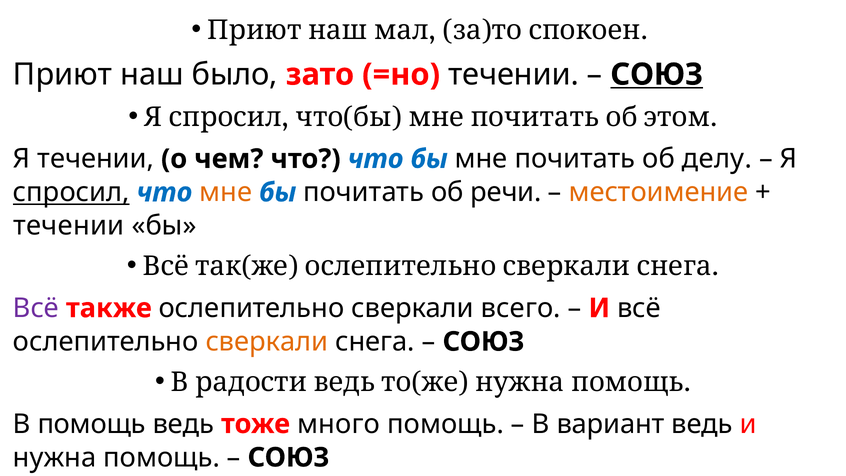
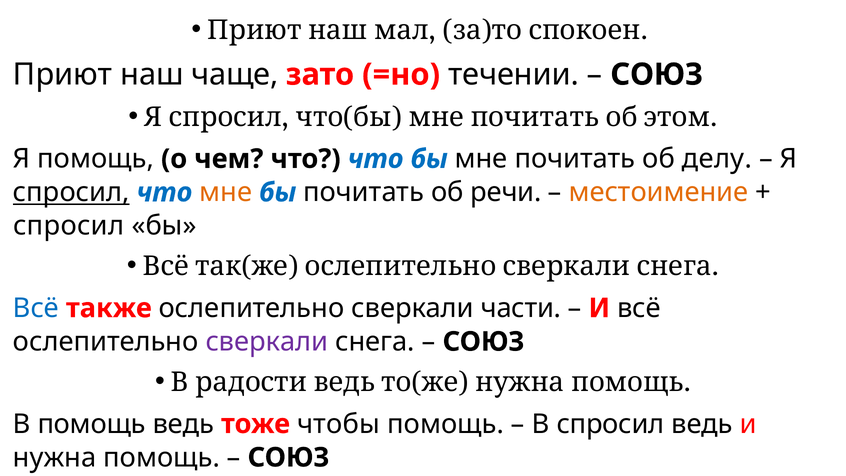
было: было -> чаще
СОЮЗ at (657, 75) underline: present -> none
Я течении: течении -> помощь
течении at (69, 226): течении -> спросил
Всё at (36, 308) colour: purple -> blue
всего: всего -> части
сверкали at (267, 342) colour: orange -> purple
много: много -> чтобы
В вариант: вариант -> спросил
